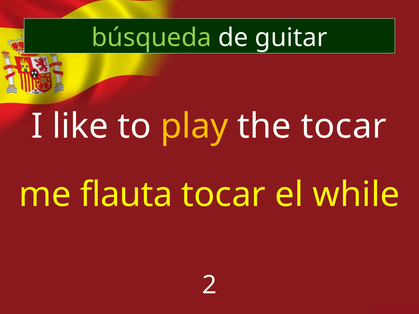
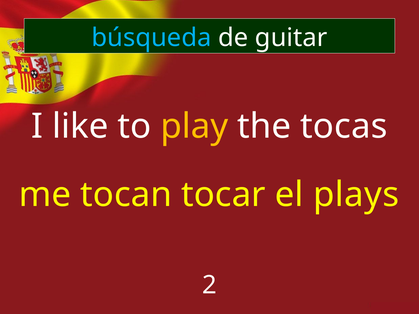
búsqueda colour: light green -> light blue
the tocar: tocar -> tocas
flauta: flauta -> tocan
while: while -> plays
